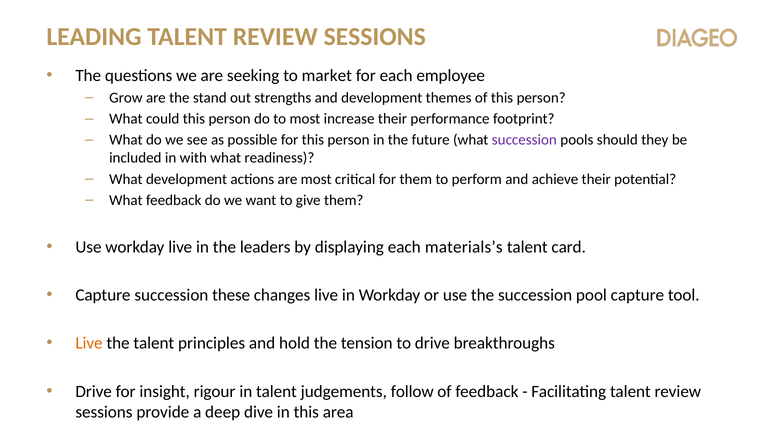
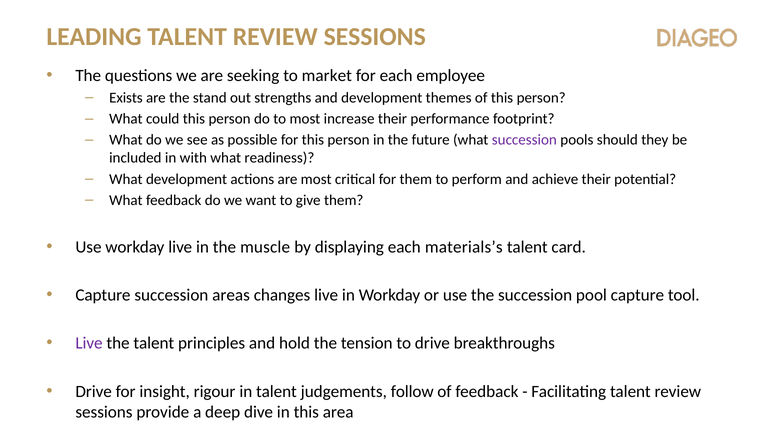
Grow: Grow -> Exists
leaders: leaders -> muscle
these: these -> areas
Live at (89, 343) colour: orange -> purple
